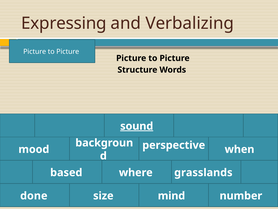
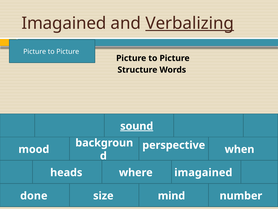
Expressing at (64, 23): Expressing -> Imagained
Verbalizing underline: none -> present
based: based -> heads
where grasslands: grasslands -> imagained
